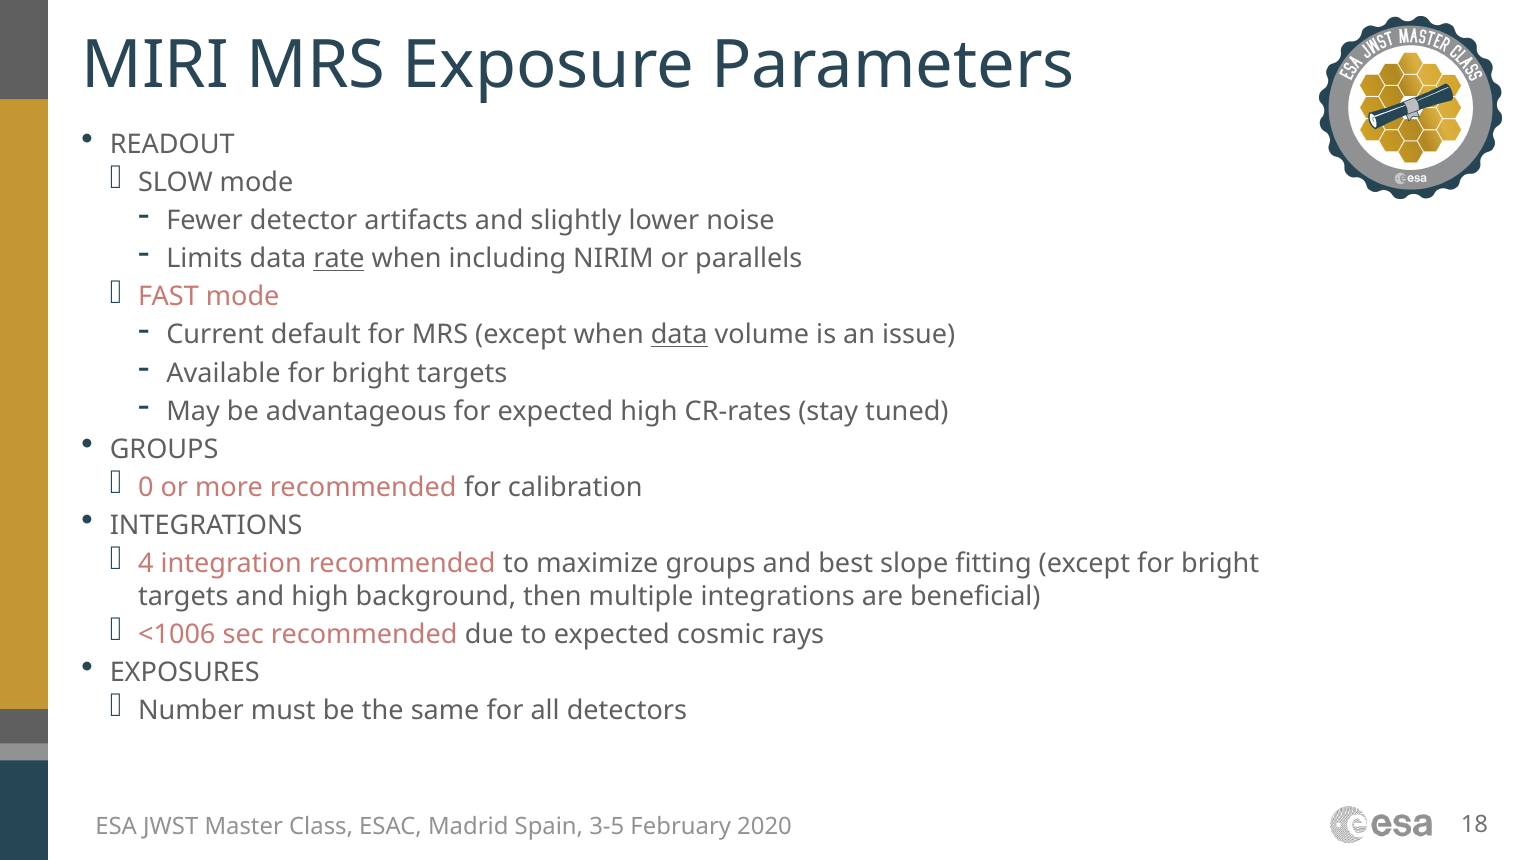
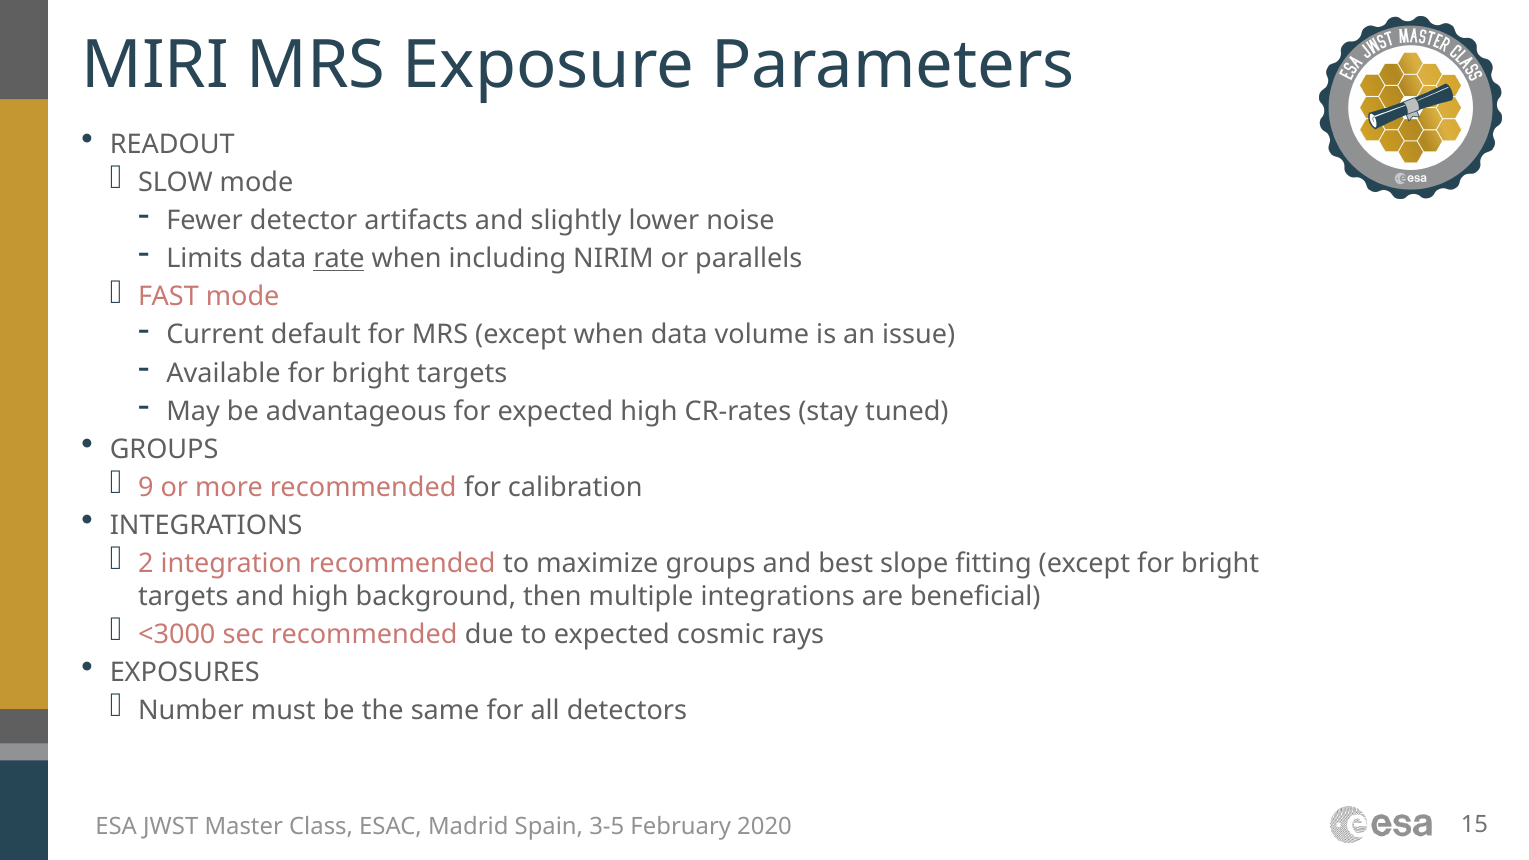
data at (679, 335) underline: present -> none
0: 0 -> 9
4: 4 -> 2
<1006: <1006 -> <3000
18: 18 -> 15
